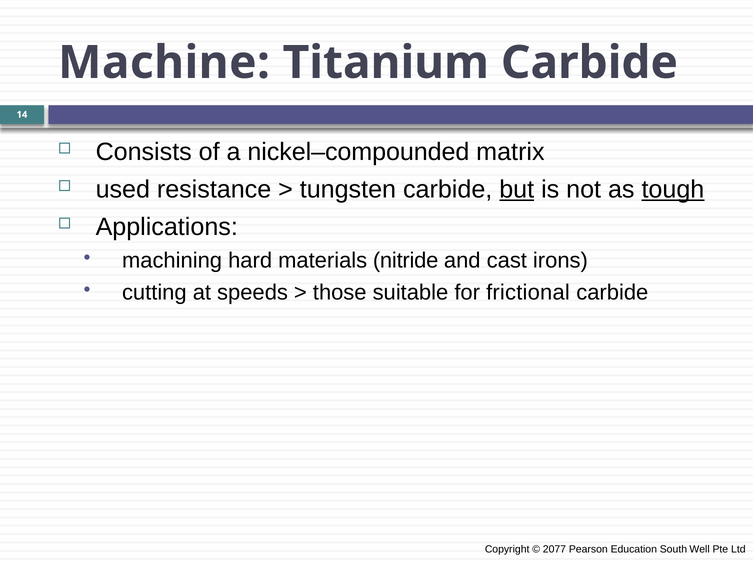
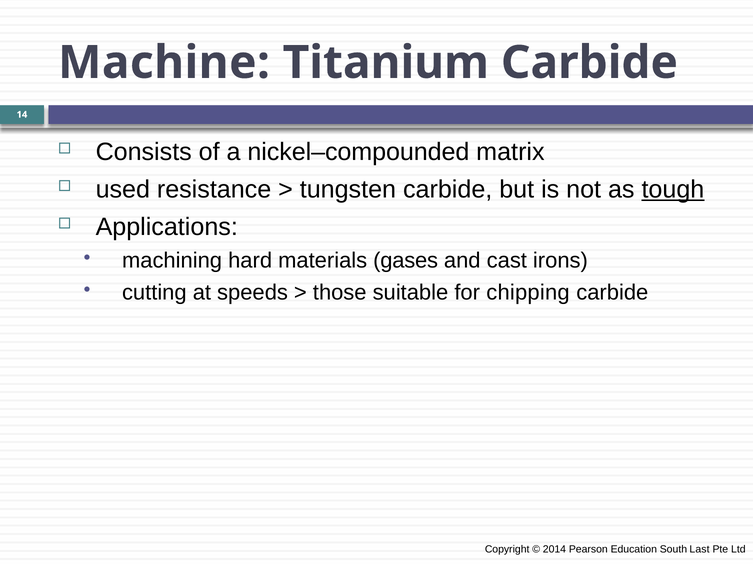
but underline: present -> none
nitride: nitride -> gases
frictional: frictional -> chipping
2077: 2077 -> 2014
Well: Well -> Last
